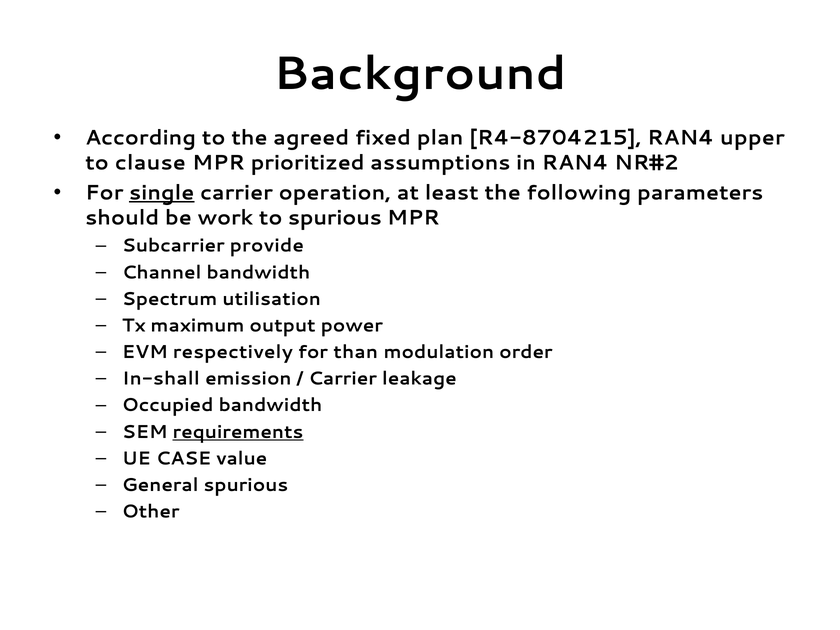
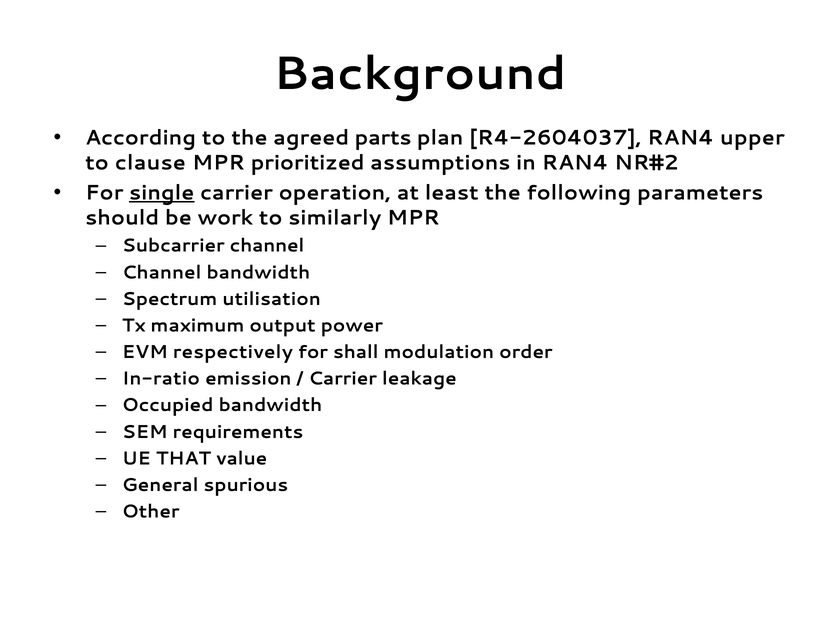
fixed: fixed -> parts
R4-8704215: R4-8704215 -> R4-2604037
to spurious: spurious -> similarly
Subcarrier provide: provide -> channel
than: than -> shall
In-shall: In-shall -> In-ratio
requirements underline: present -> none
CASE: CASE -> THAT
